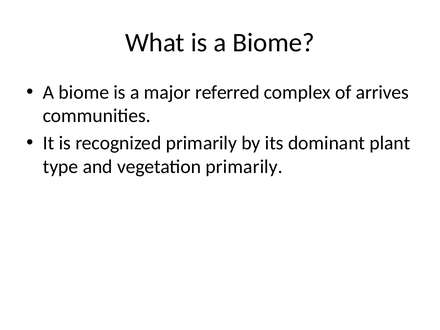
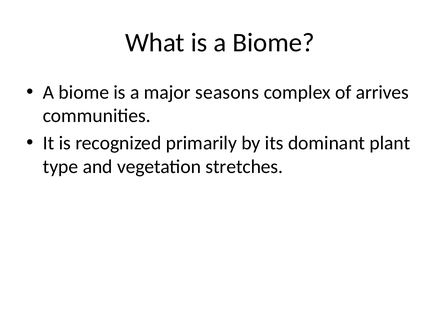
referred: referred -> seasons
vegetation primarily: primarily -> stretches
